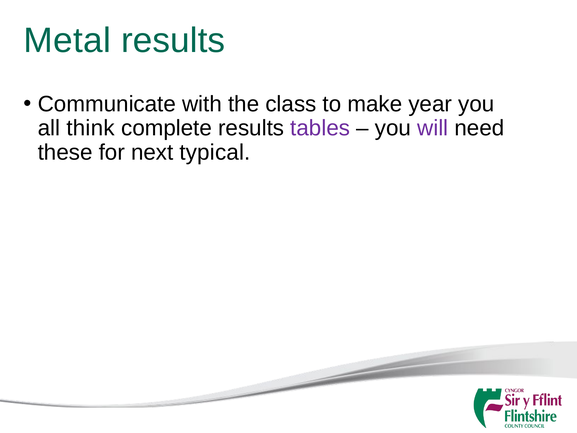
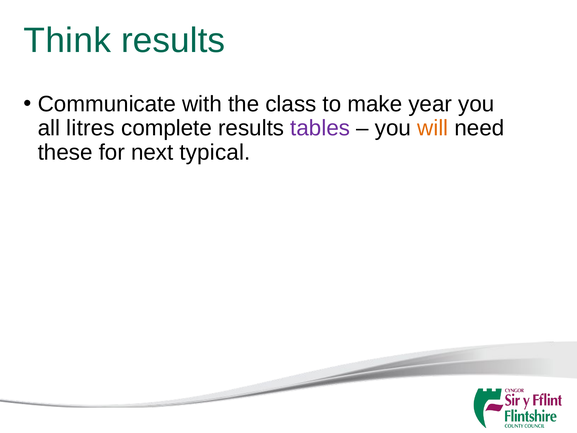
Metal: Metal -> Think
think: think -> litres
will colour: purple -> orange
